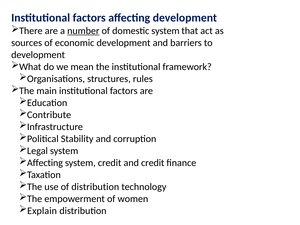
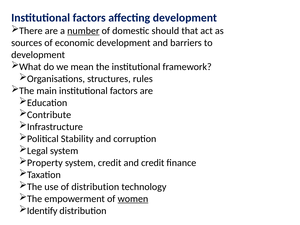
domestic system: system -> should
Affecting at (45, 163): Affecting -> Property
women underline: none -> present
Explain: Explain -> Identify
